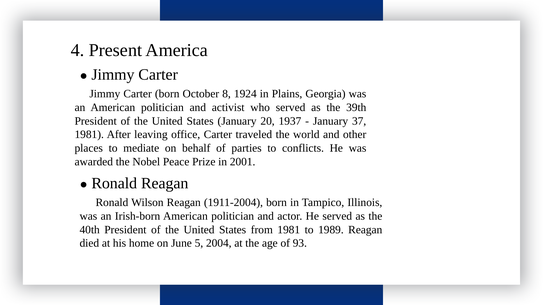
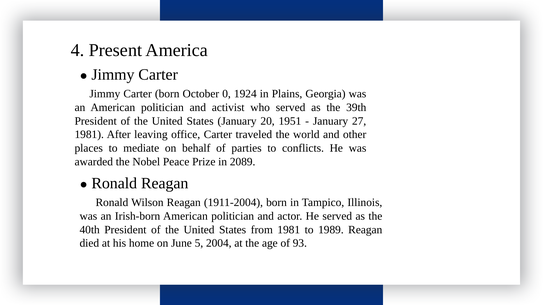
8: 8 -> 0
1937: 1937 -> 1951
37: 37 -> 27
2001: 2001 -> 2089
